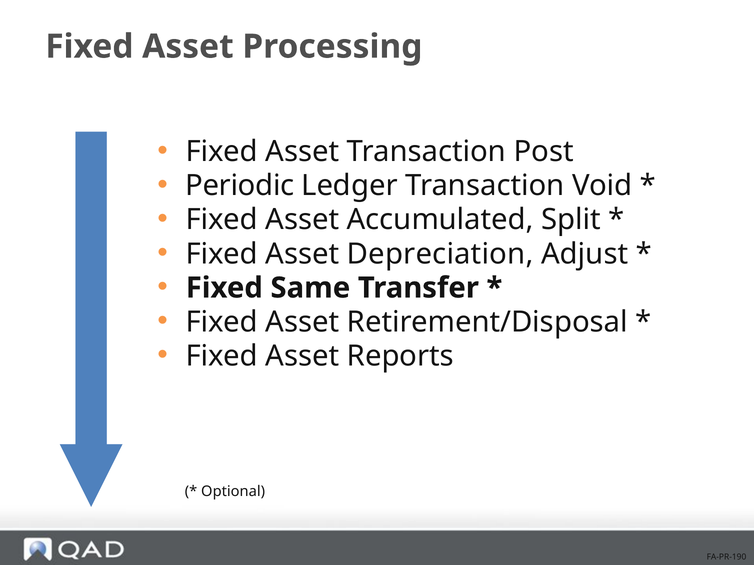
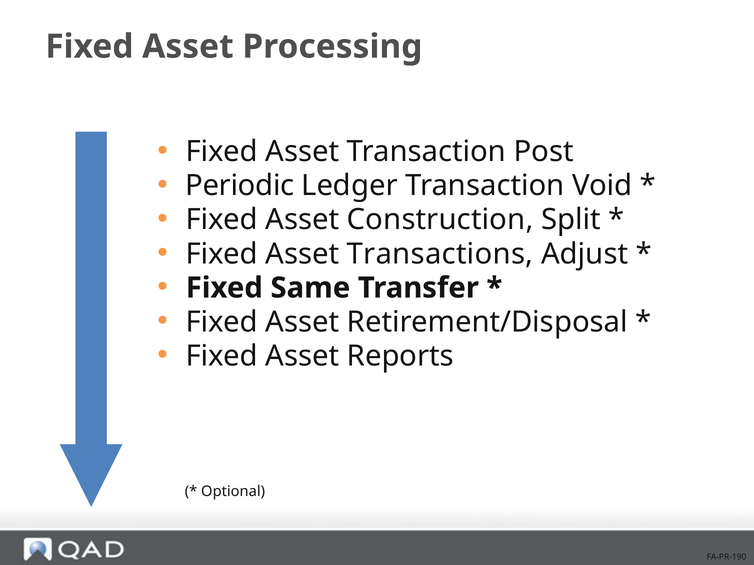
Accumulated: Accumulated -> Construction
Depreciation: Depreciation -> Transactions
